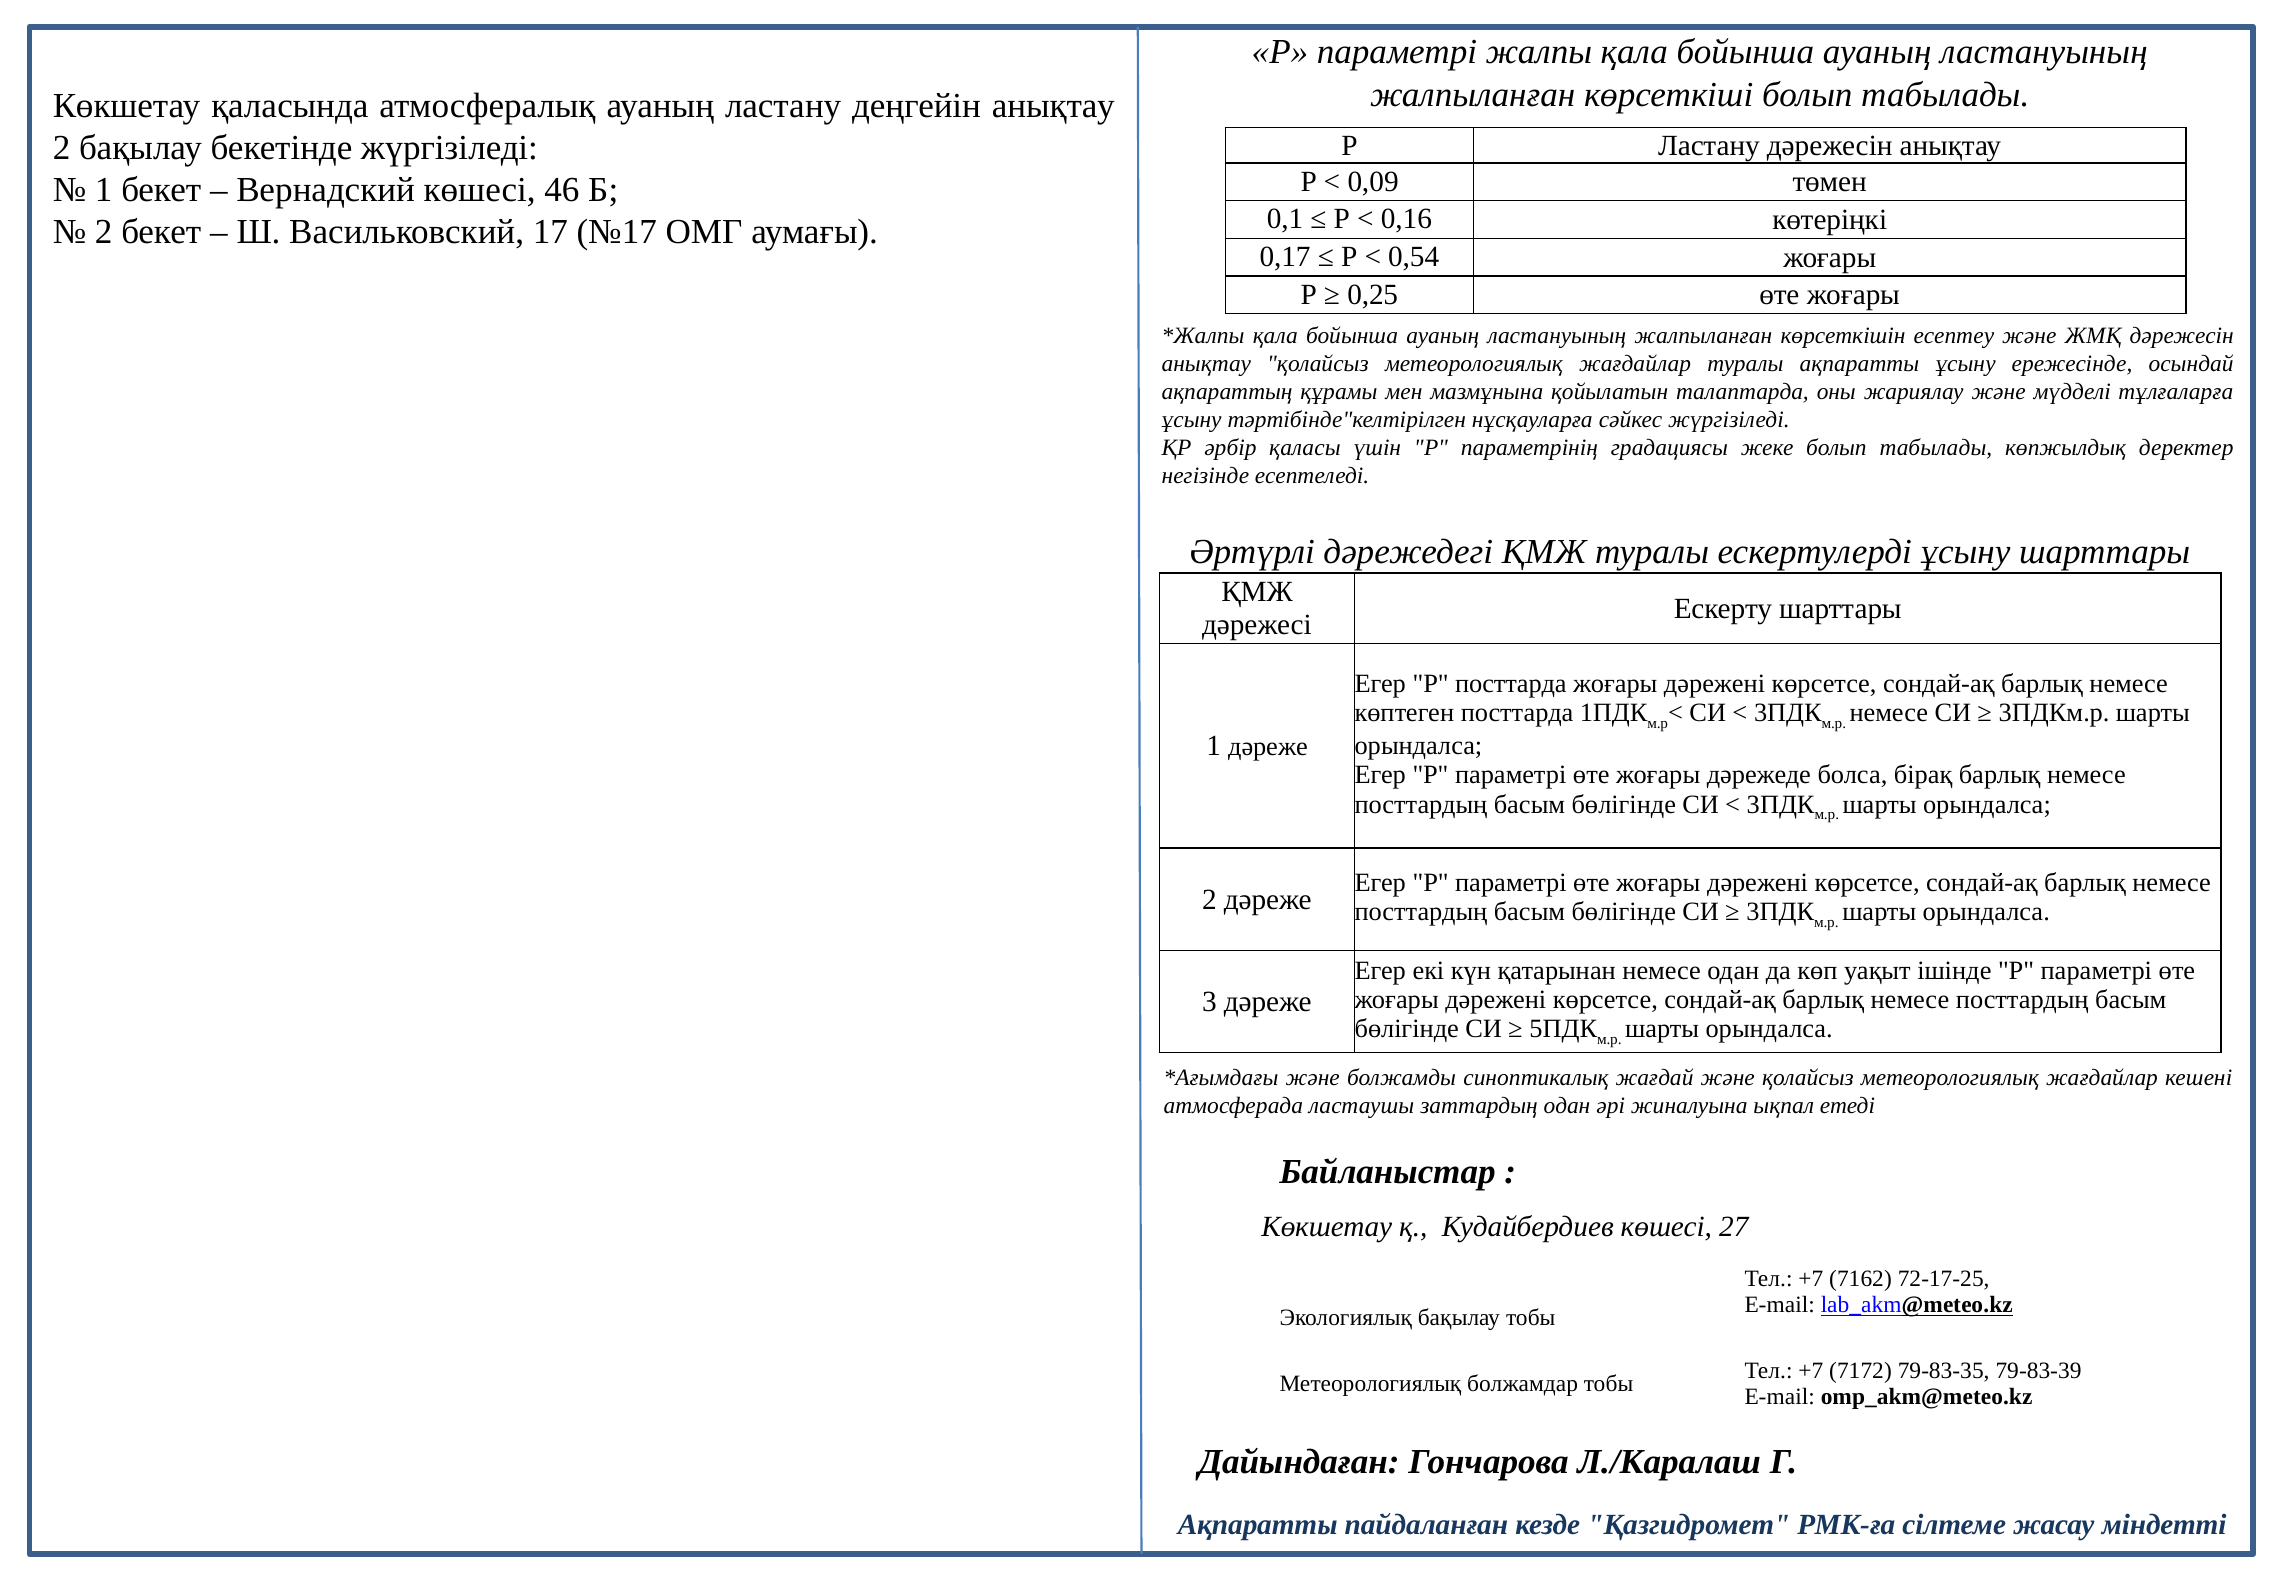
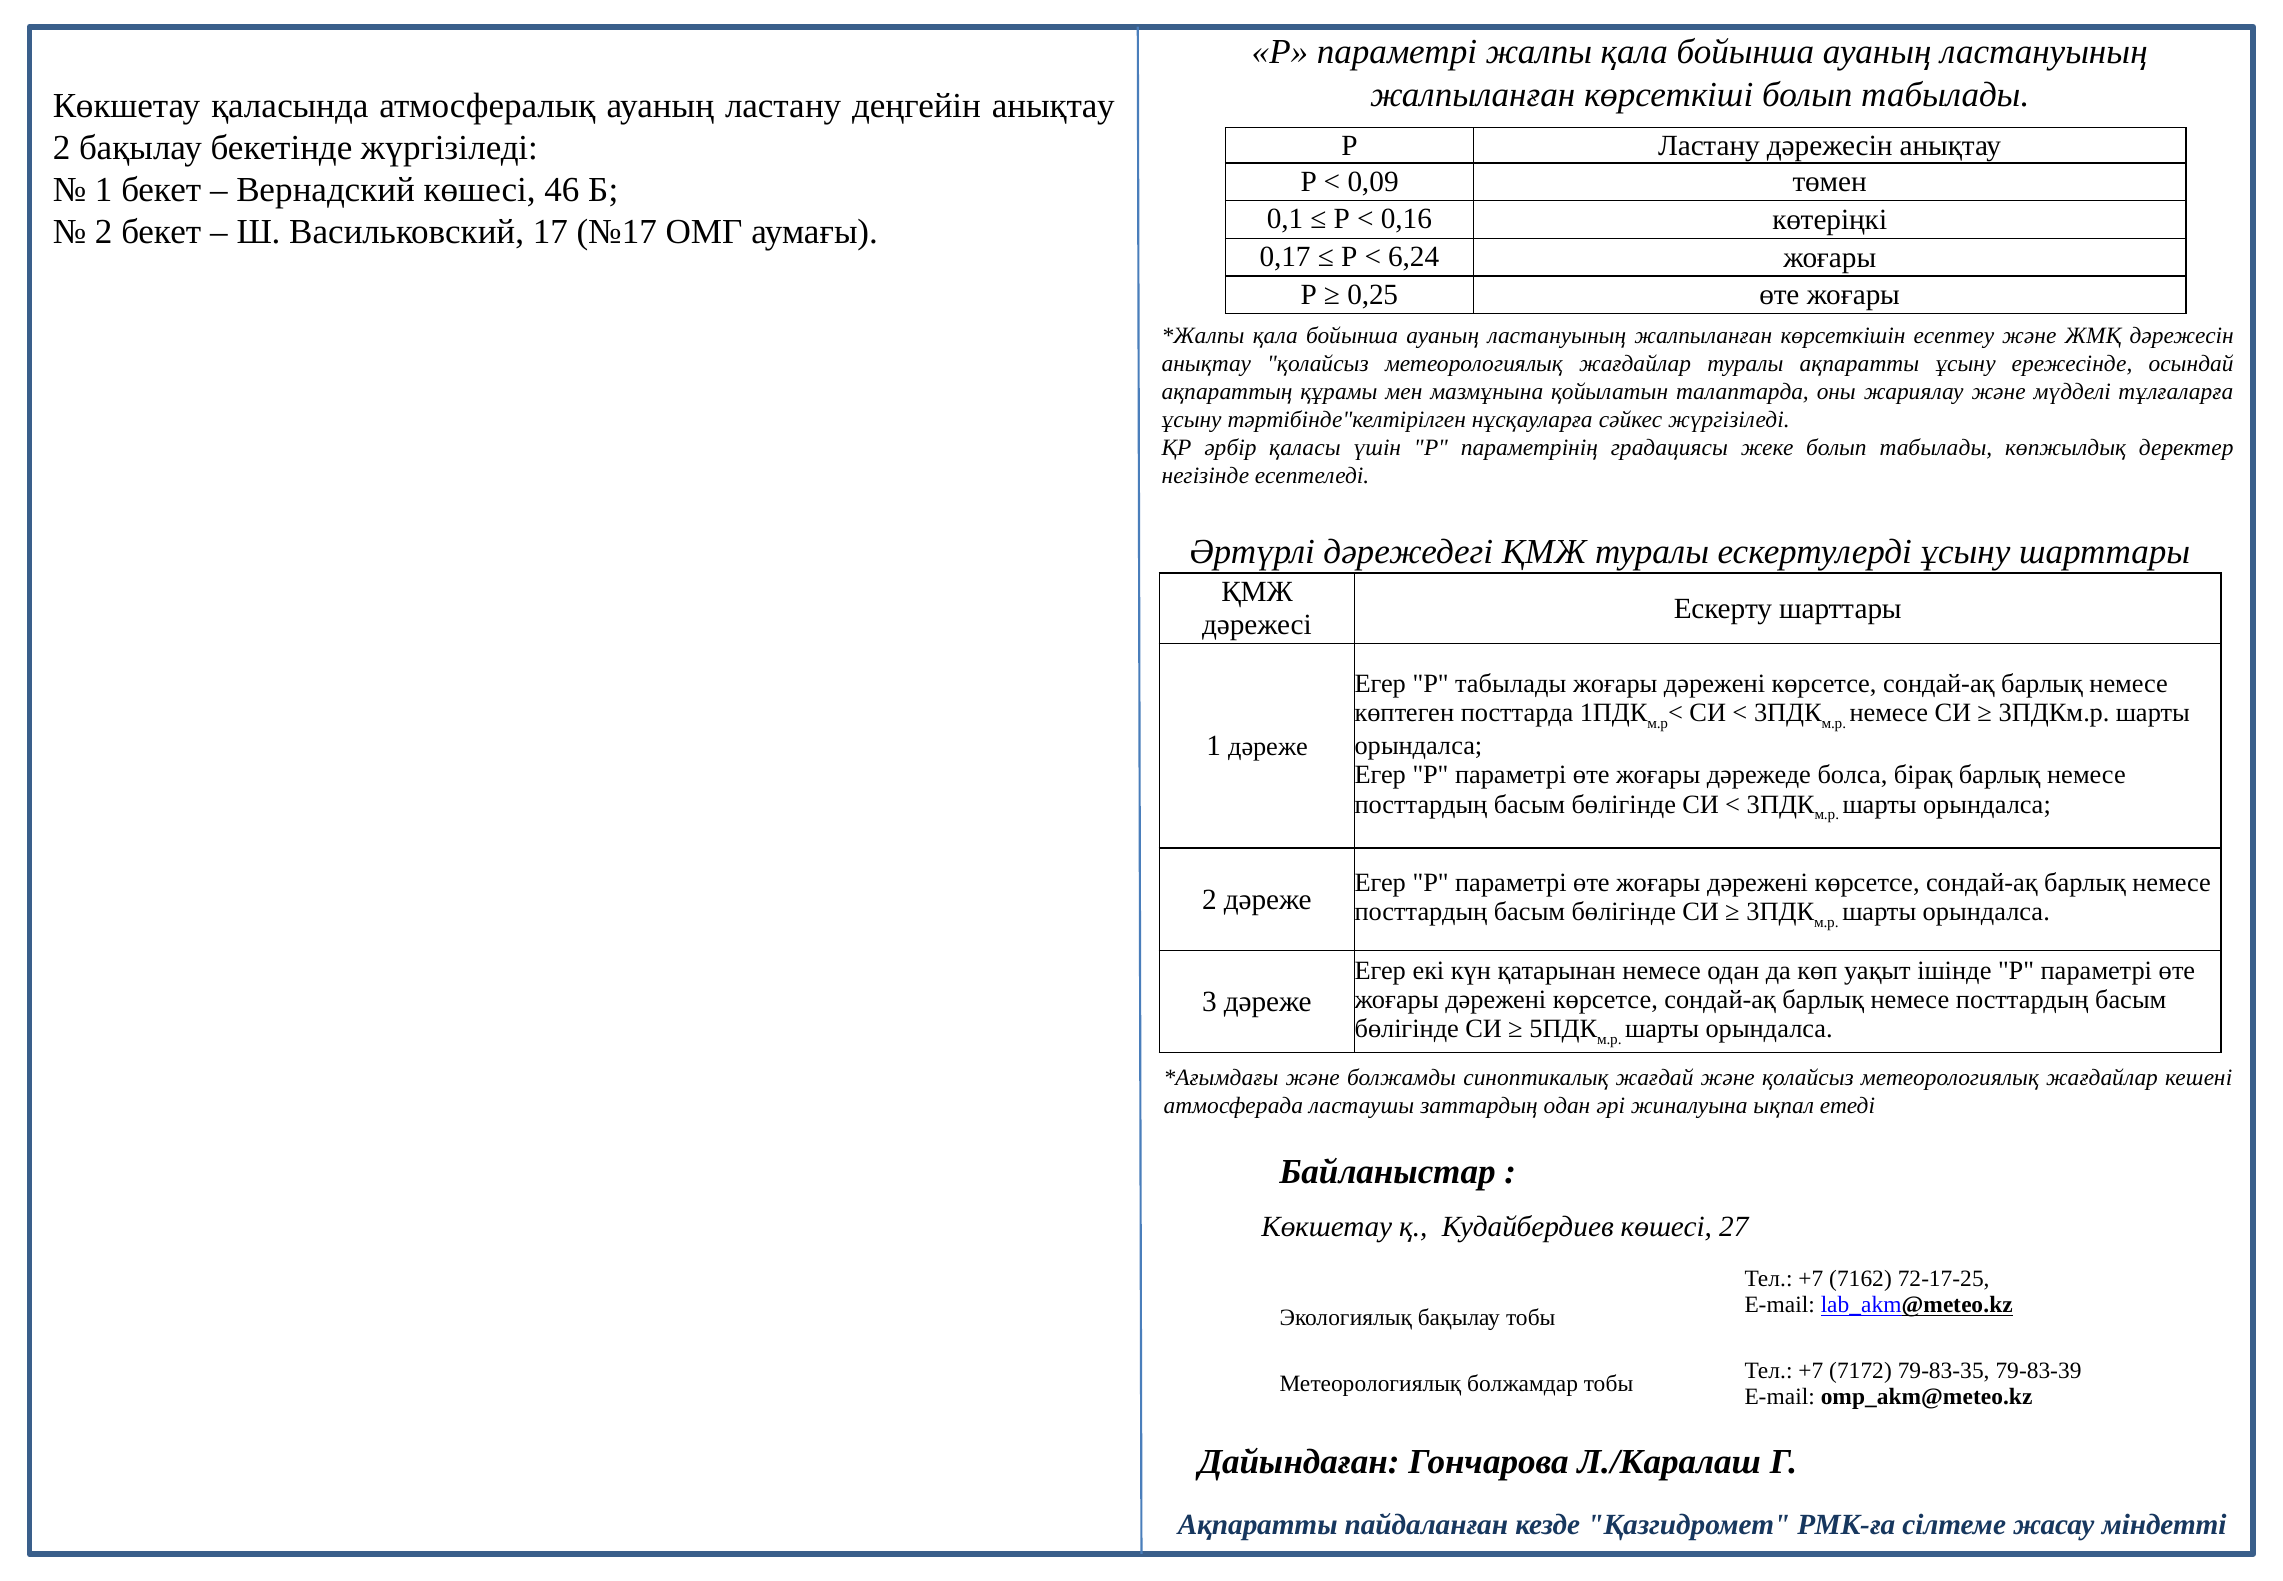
0,54: 0,54 -> 6,24
Р посттарда: посттарда -> табылады
